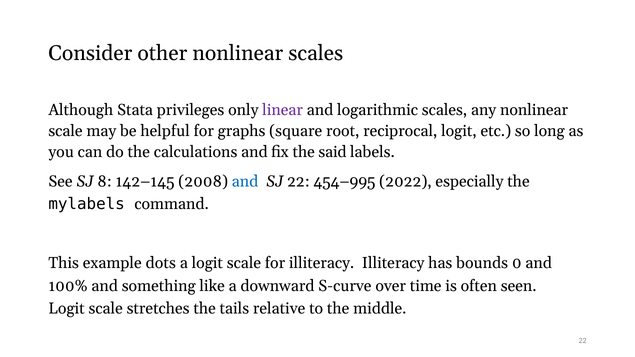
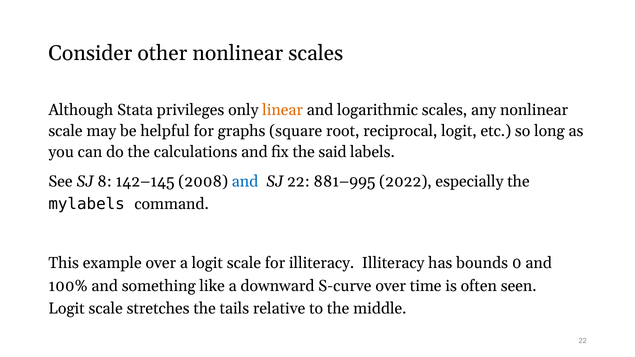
linear colour: purple -> orange
454–995: 454–995 -> 881–995
example dots: dots -> over
